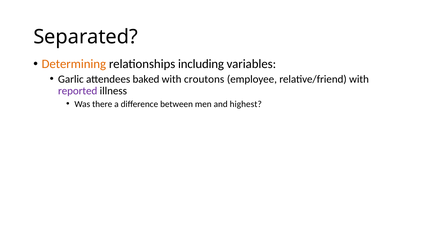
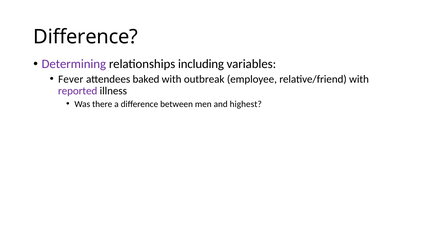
Separated at (86, 37): Separated -> Difference
Determining colour: orange -> purple
Garlic: Garlic -> Fever
croutons: croutons -> outbreak
